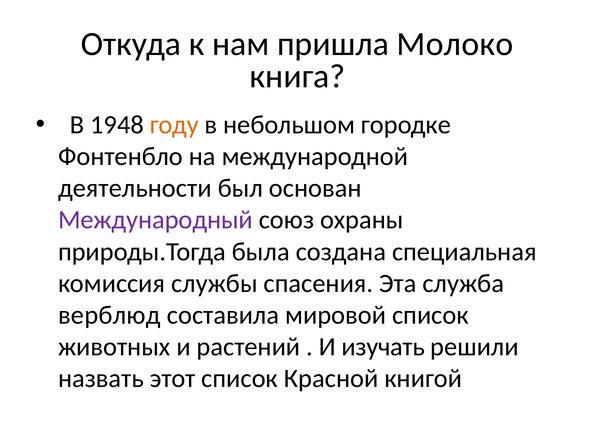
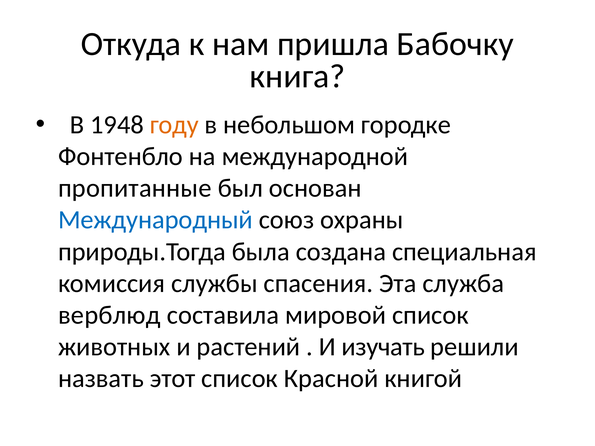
Молоко: Молоко -> Бабочку
деятельности: деятельности -> пропитанные
Международный colour: purple -> blue
